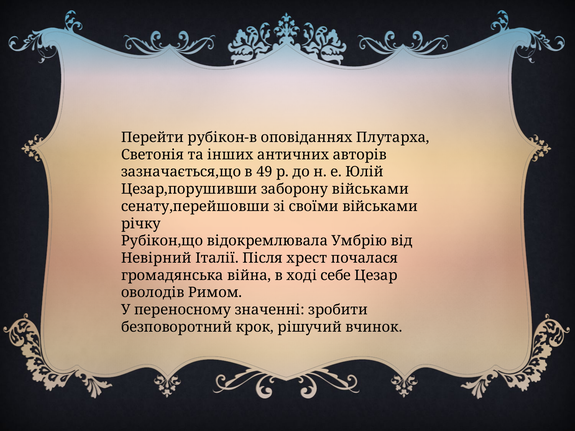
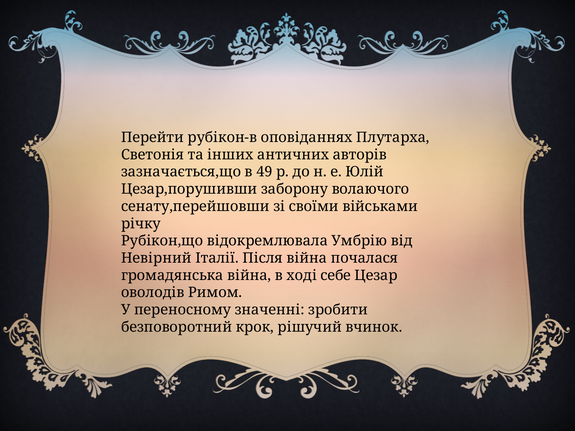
заборону військами: військами -> волаючого
Після хрест: хрест -> війна
